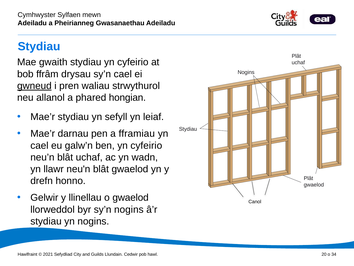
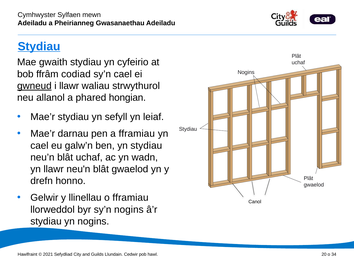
Stydiau at (39, 46) underline: none -> present
drysau: drysau -> codiad
i pren: pren -> llawr
ben yn cyfeirio: cyfeirio -> stydiau
o gwaelod: gwaelod -> fframiau
